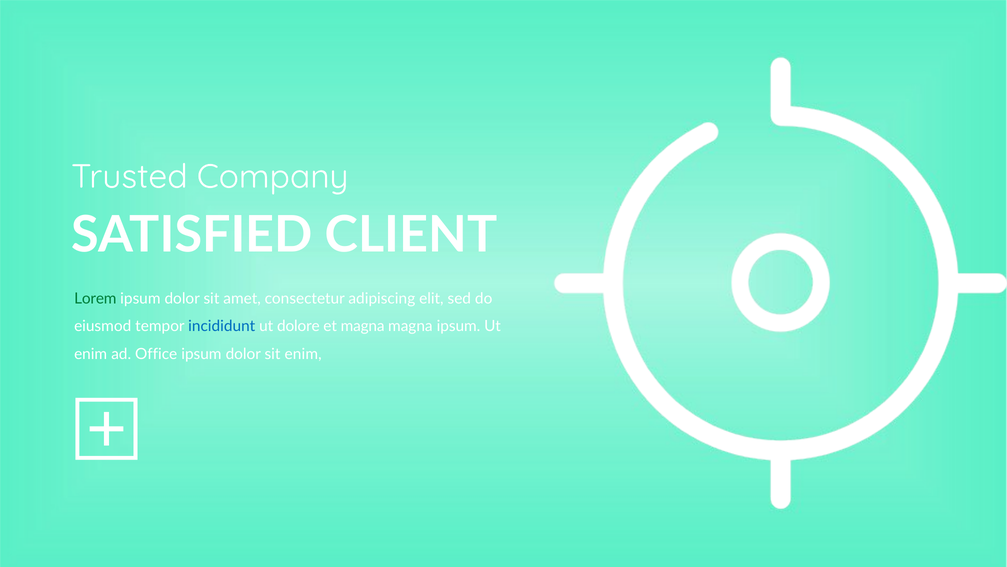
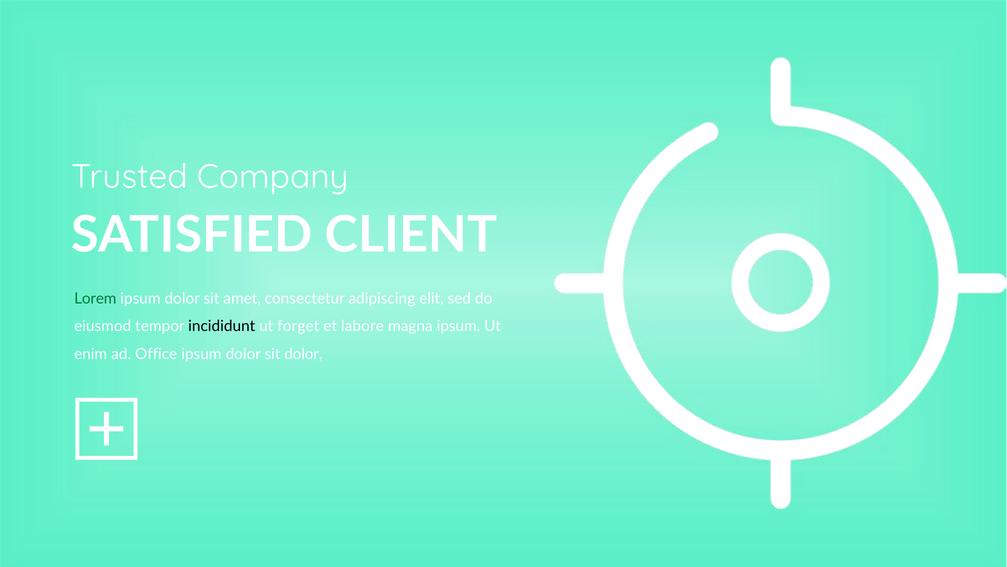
incididunt colour: blue -> black
dolore: dolore -> forget
et magna: magna -> labore
sit enim: enim -> dolor
